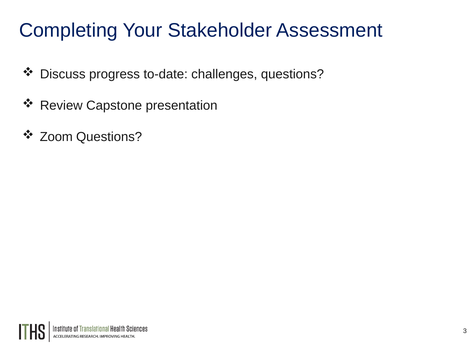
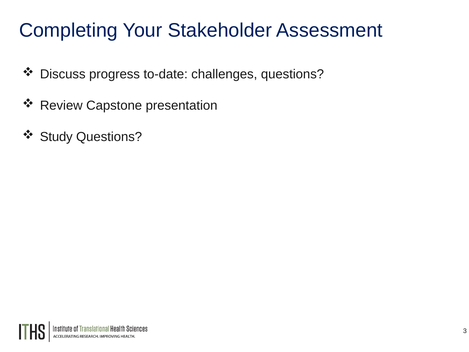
Zoom: Zoom -> Study
